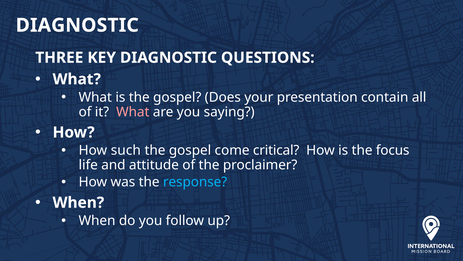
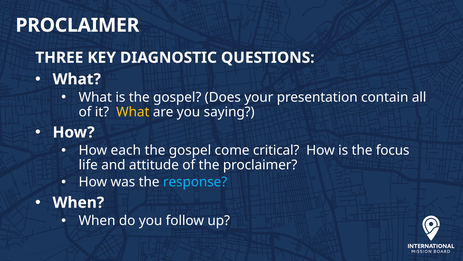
DIAGNOSTIC at (77, 25): DIAGNOSTIC -> PROCLAIMER
What at (133, 112) colour: pink -> yellow
such: such -> each
